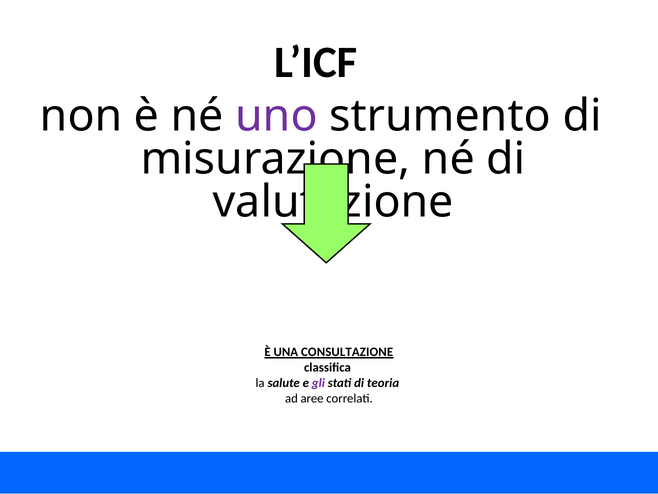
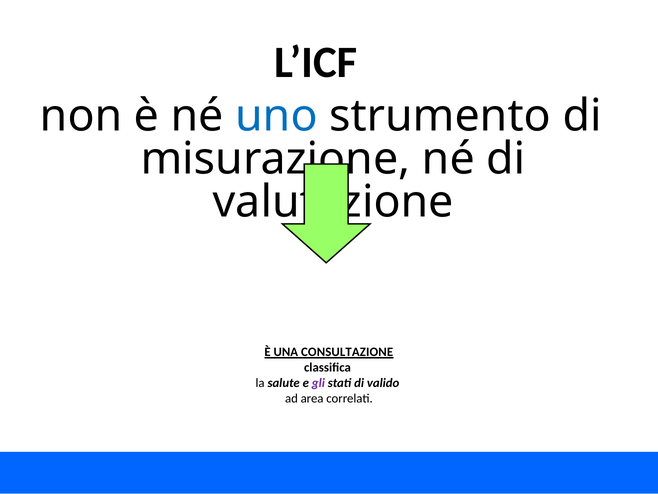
uno colour: purple -> blue
teoria: teoria -> valido
aree: aree -> area
